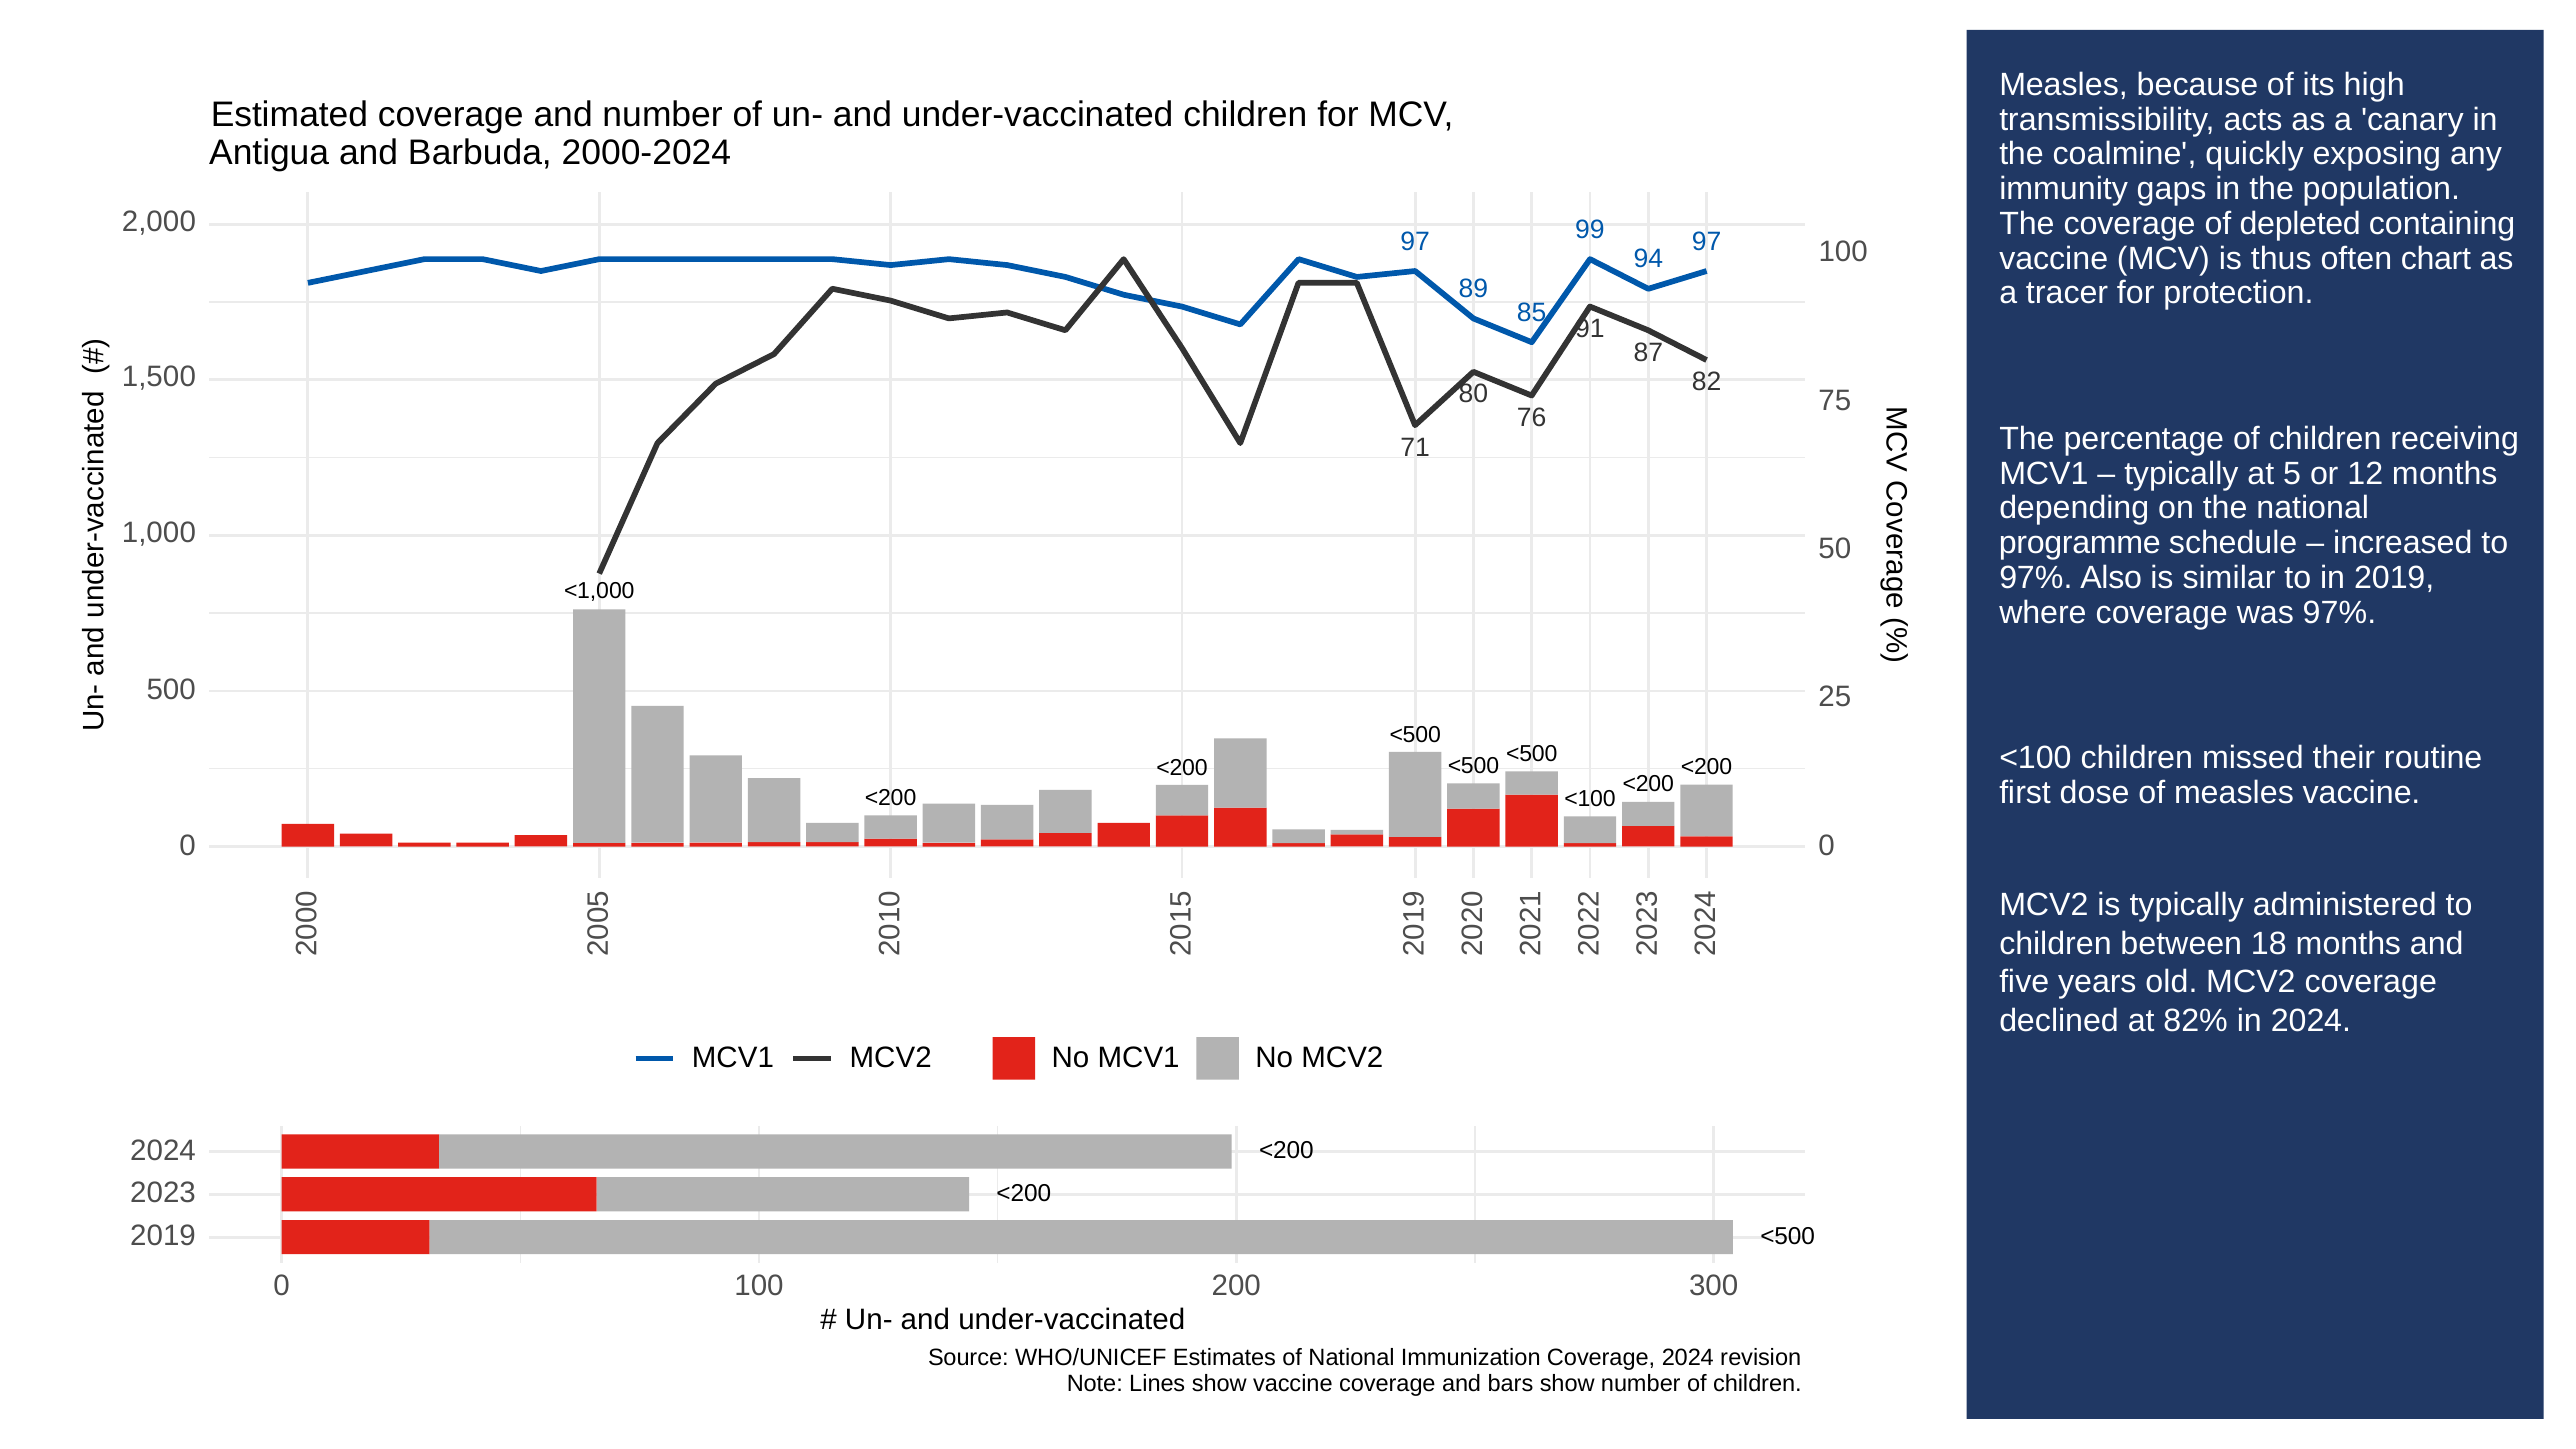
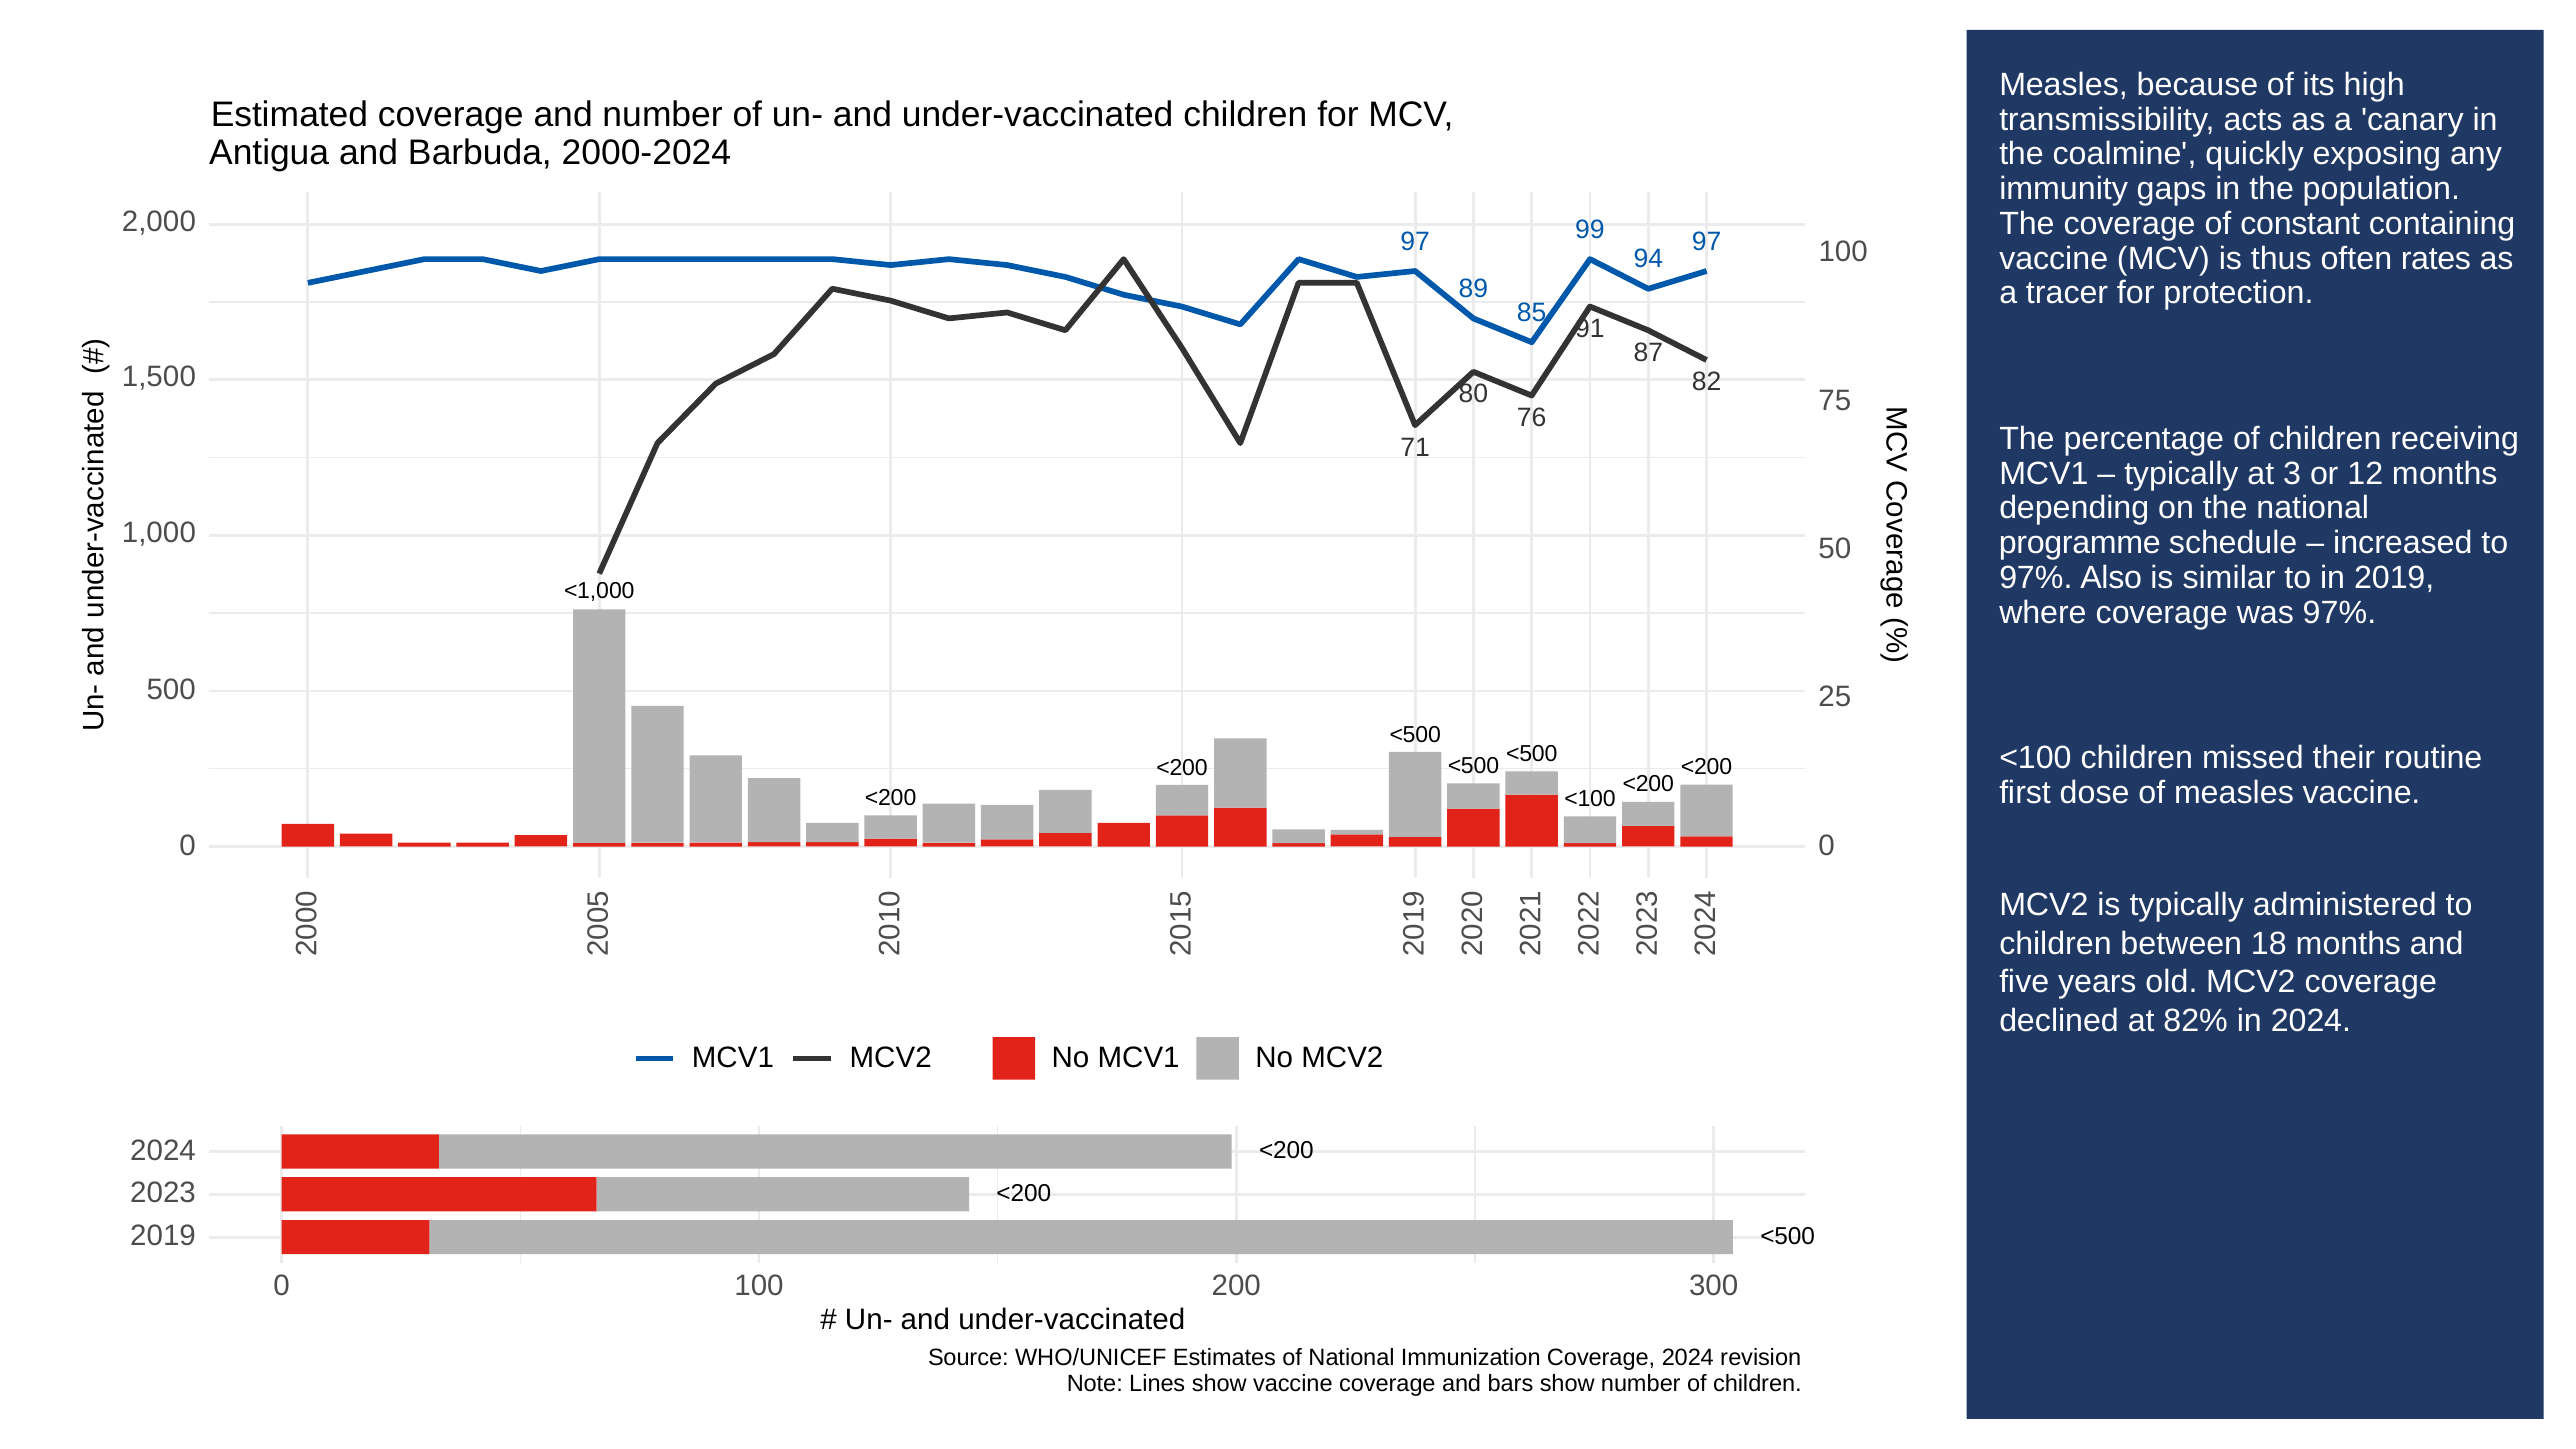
depleted: depleted -> constant
chart: chart -> rates
at 5: 5 -> 3
